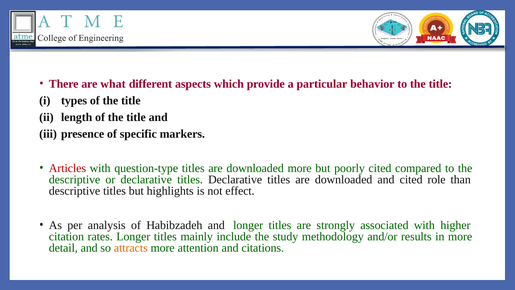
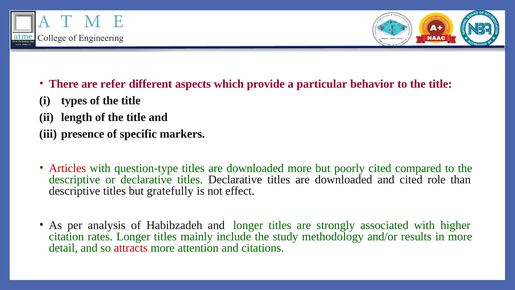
what: what -> refer
highlights: highlights -> gratefully
attracts colour: orange -> red
